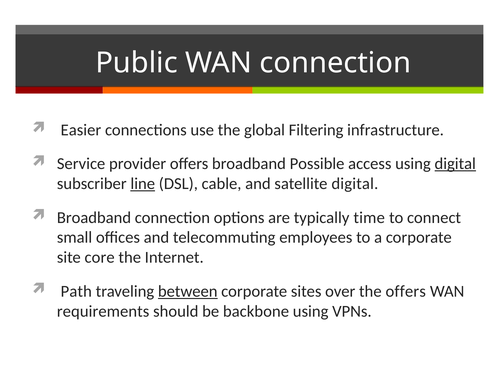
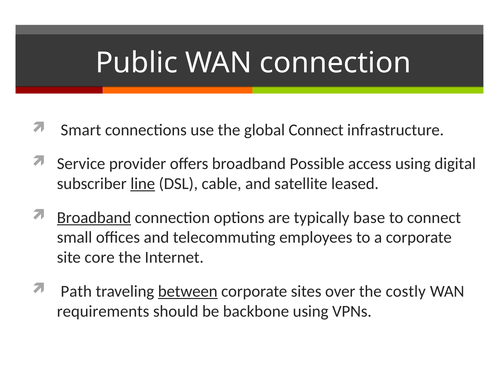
Easier: Easier -> Smart
global Filtering: Filtering -> Connect
digital at (455, 164) underline: present -> none
satellite digital: digital -> leased
Broadband at (94, 218) underline: none -> present
time: time -> base
the offers: offers -> costly
